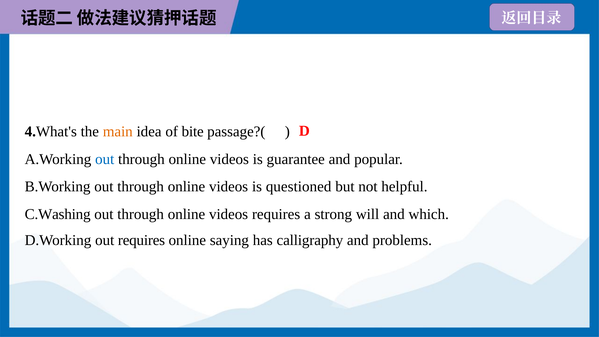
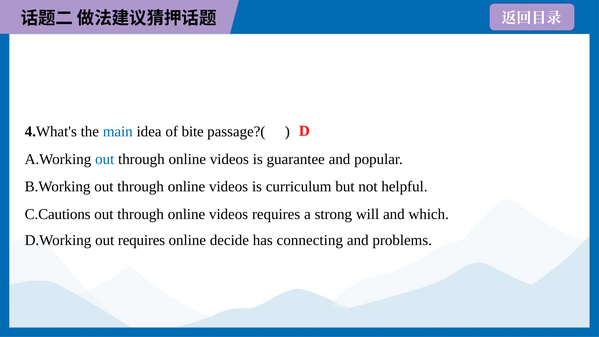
main colour: orange -> blue
questioned: questioned -> curriculum
C.Washing: C.Washing -> C.Cautions
saying: saying -> decide
calligraphy: calligraphy -> connecting
